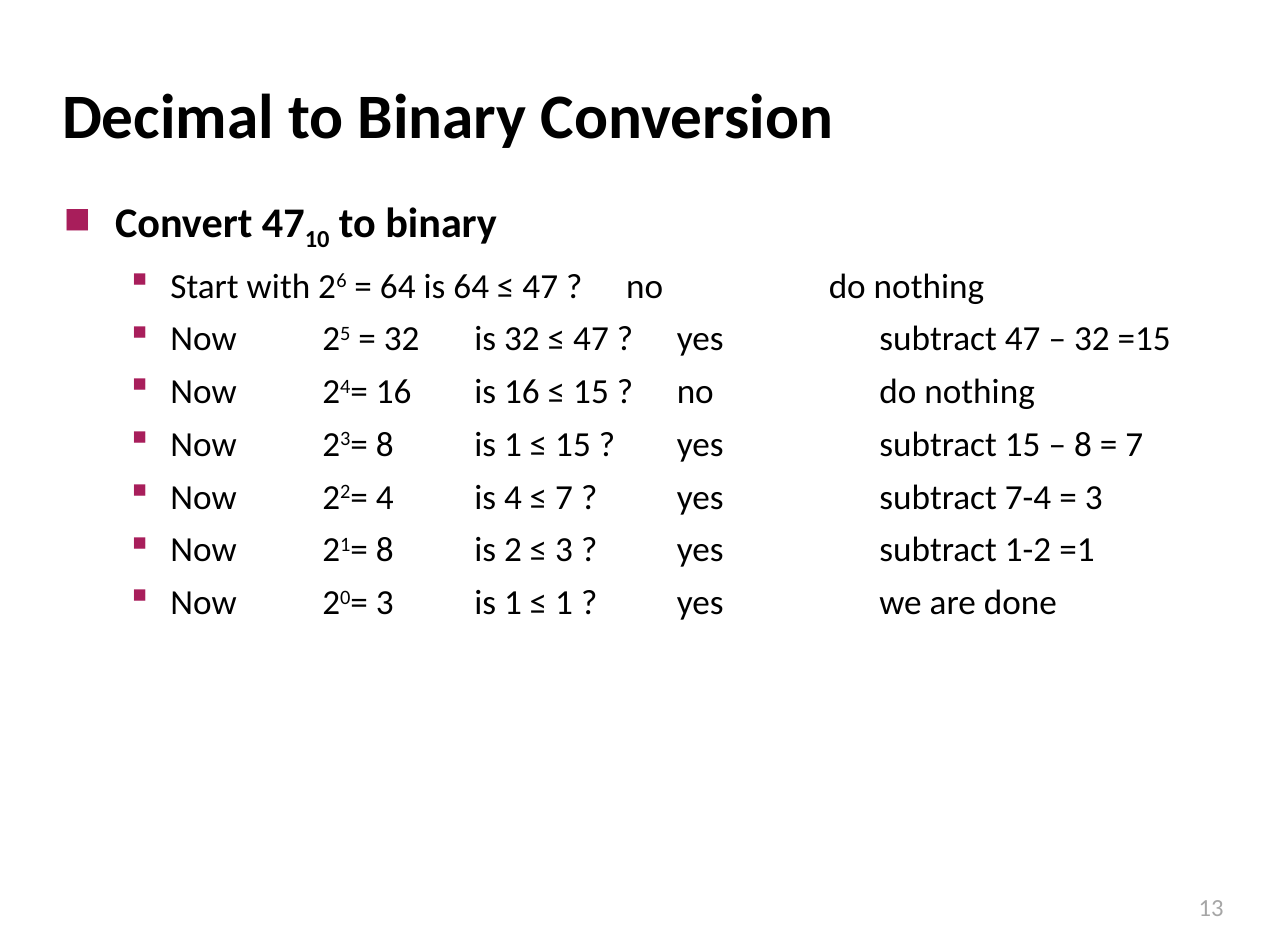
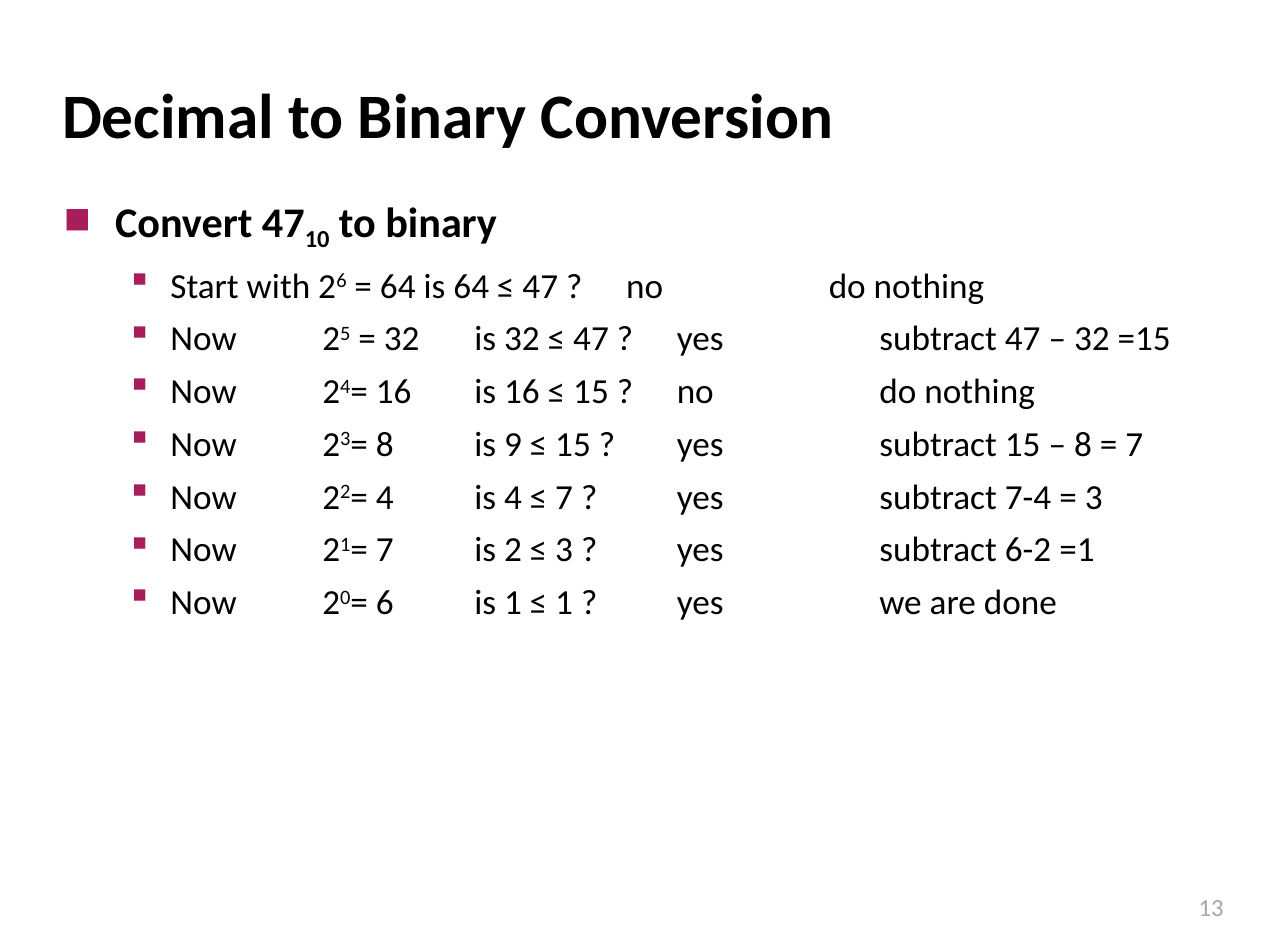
8 is 1: 1 -> 9
21= 8: 8 -> 7
1-2: 1-2 -> 6-2
20= 3: 3 -> 6
